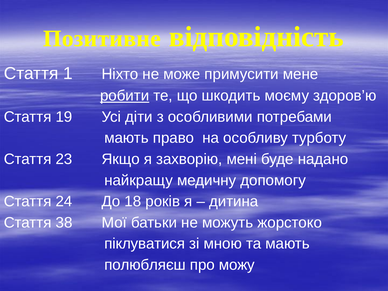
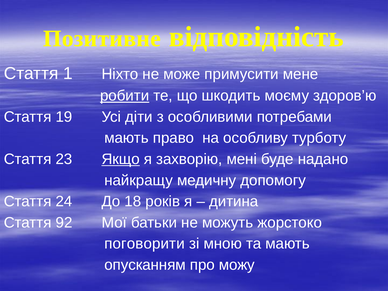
Якщо underline: none -> present
38: 38 -> 92
піклуватися: піклуватися -> поговорити
полюбляєш: полюбляєш -> опусканням
